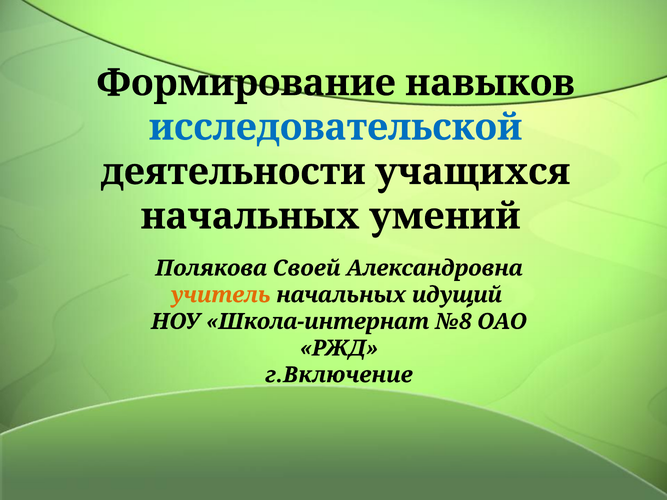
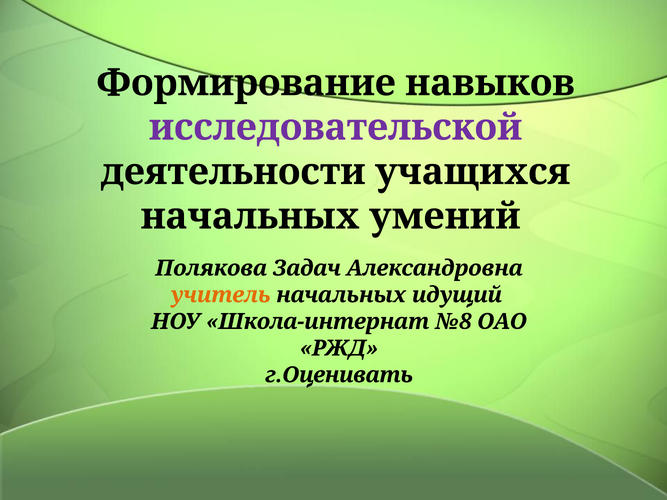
исследовательской colour: blue -> purple
Своей: Своей -> Задач
г.Включение: г.Включение -> г.Оценивать
